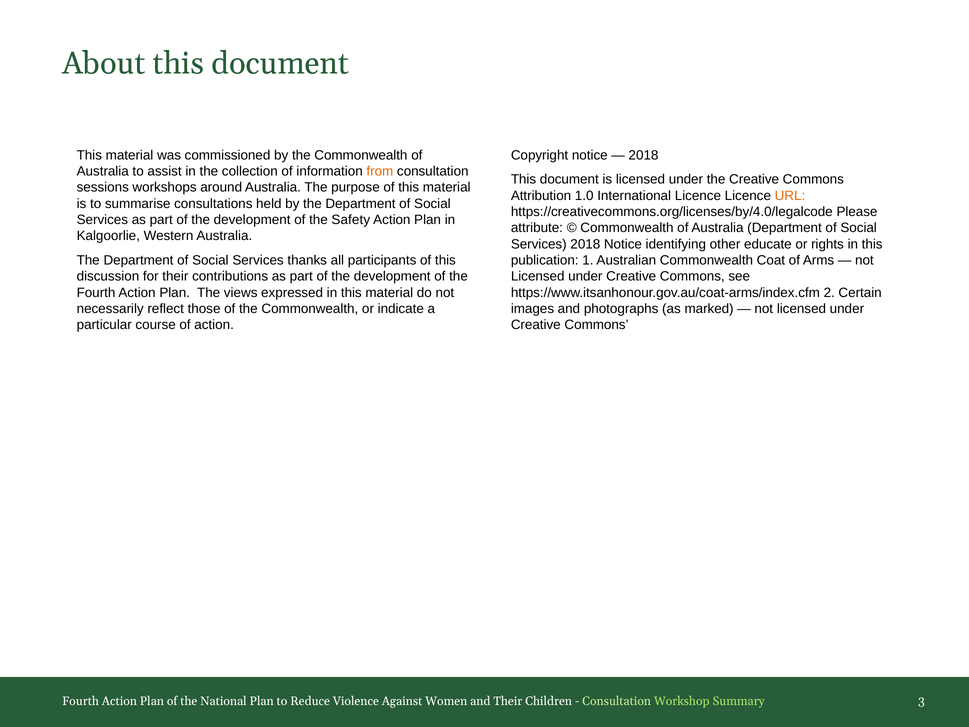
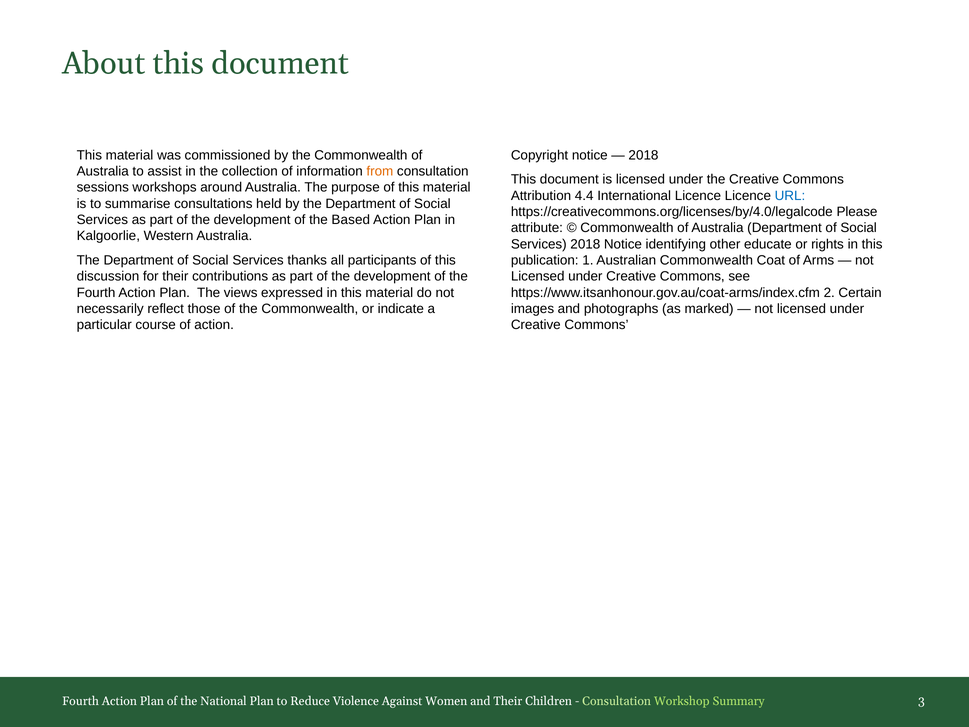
1.0: 1.0 -> 4.4
URL colour: orange -> blue
Safety: Safety -> Based
